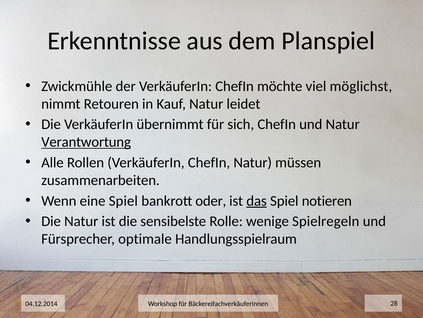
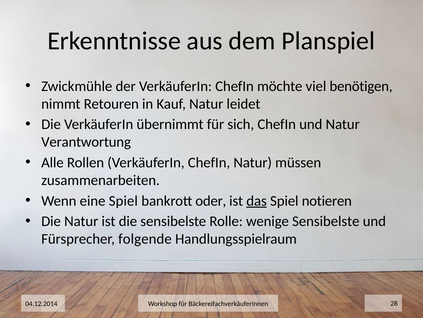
möglichst: möglichst -> benötigen
Verantwortung underline: present -> none
wenige Spielregeln: Spielregeln -> Sensibelste
optimale: optimale -> folgende
